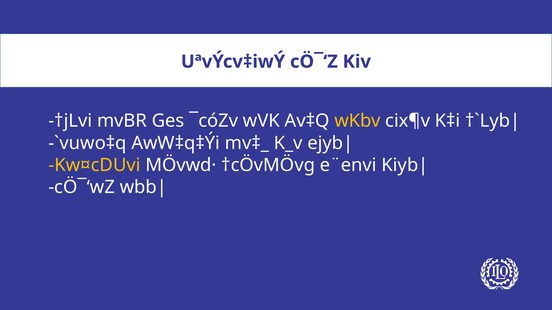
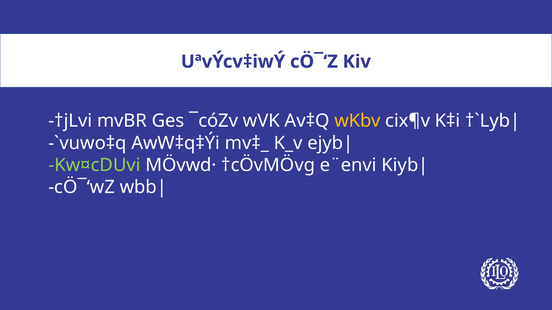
Kw¤cDUvi colour: yellow -> light green
